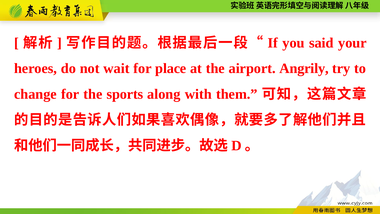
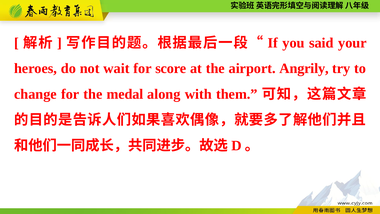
place: place -> score
sports: sports -> medal
